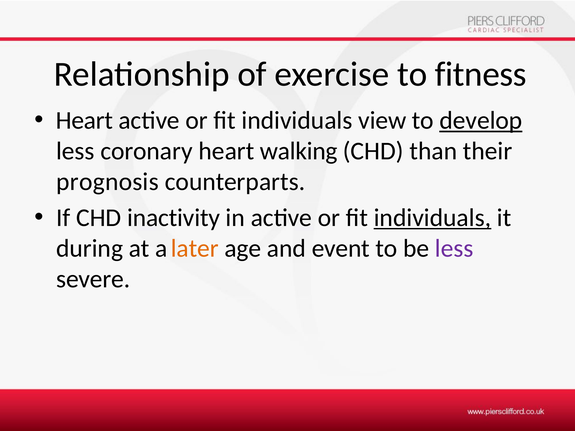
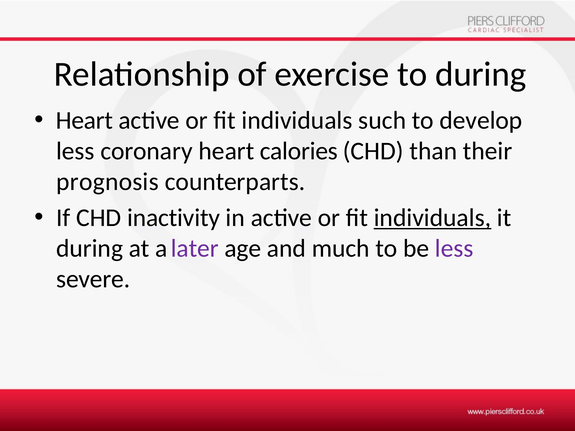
to fitness: fitness -> during
view: view -> such
develop underline: present -> none
walking: walking -> calories
later colour: orange -> purple
event: event -> much
